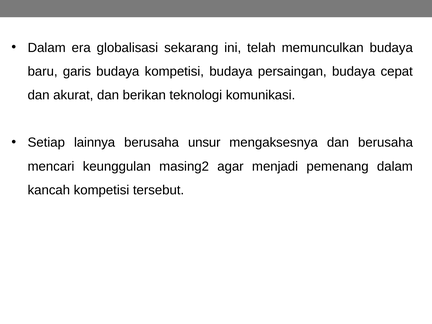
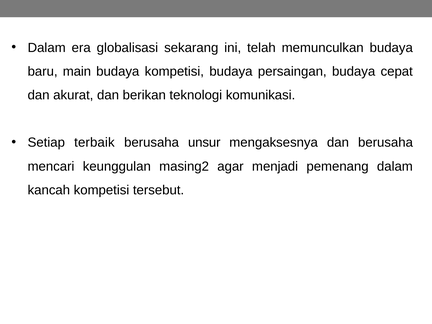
garis: garis -> main
lainnya: lainnya -> terbaik
